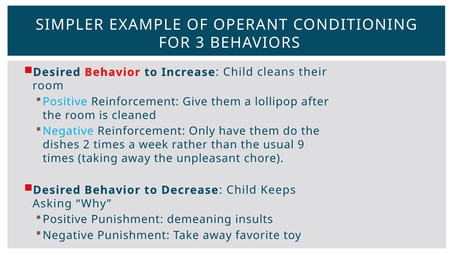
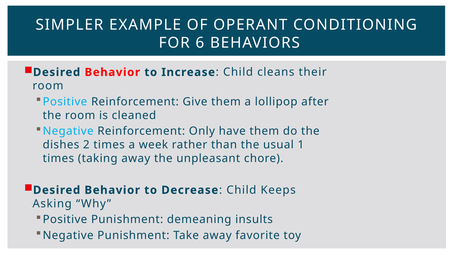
3: 3 -> 6
9: 9 -> 1
